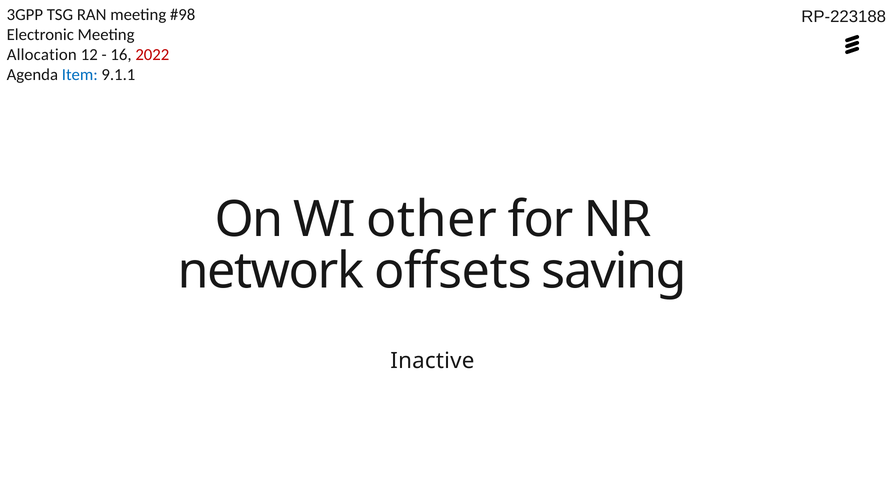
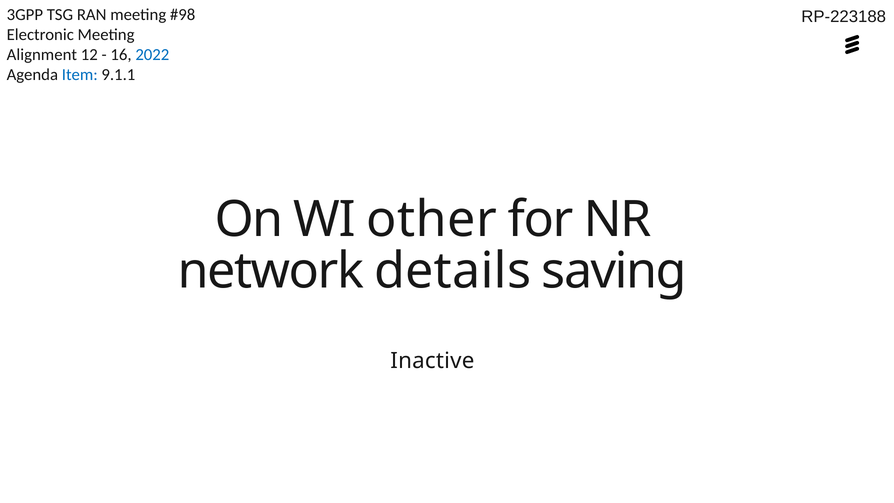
Allocation: Allocation -> Alignment
2022 colour: red -> blue
offsets: offsets -> details
